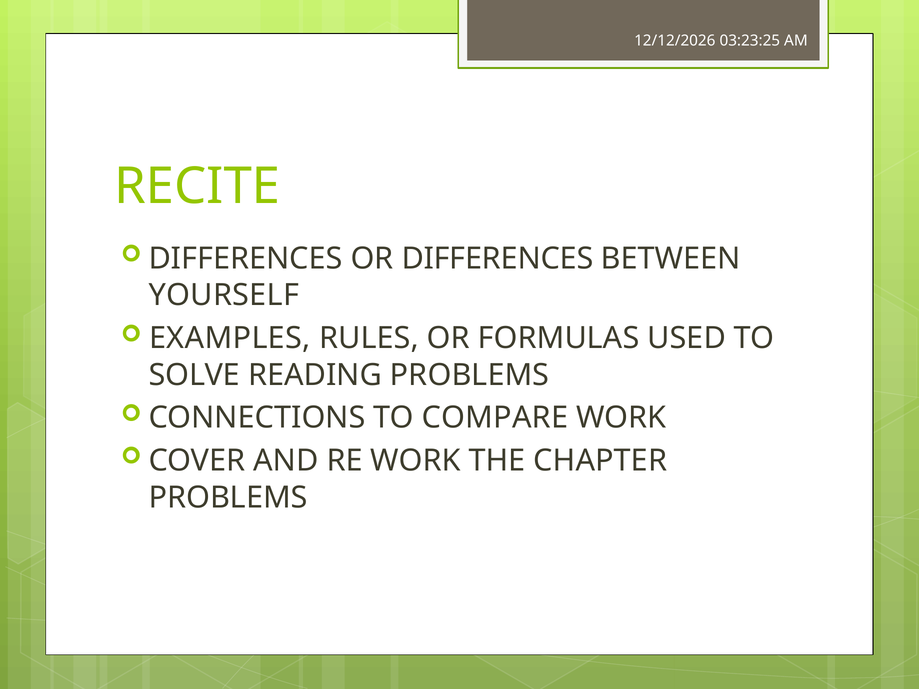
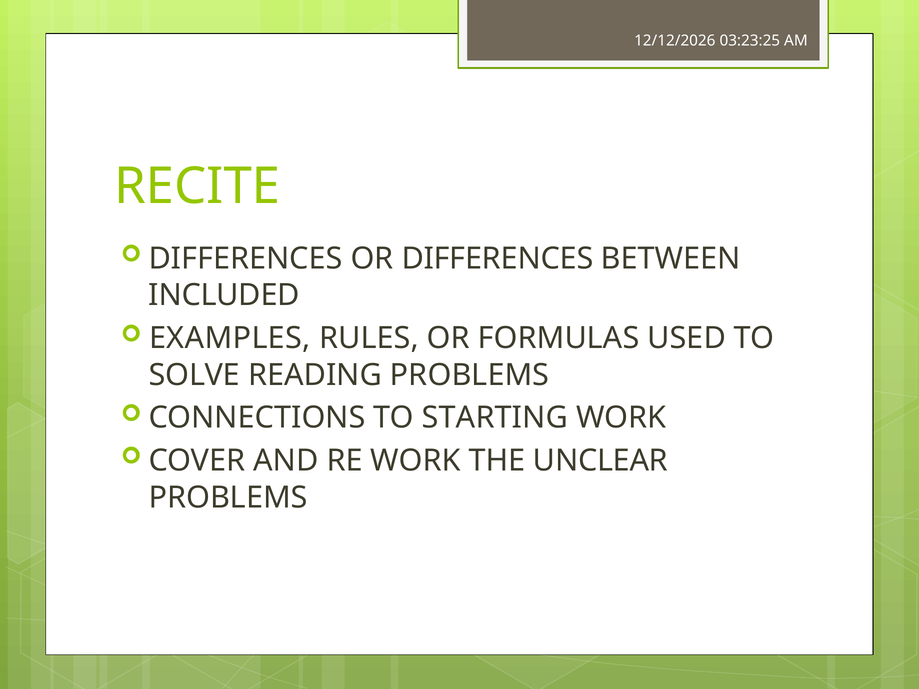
YOURSELF: YOURSELF -> INCLUDED
COMPARE: COMPARE -> STARTING
CHAPTER: CHAPTER -> UNCLEAR
